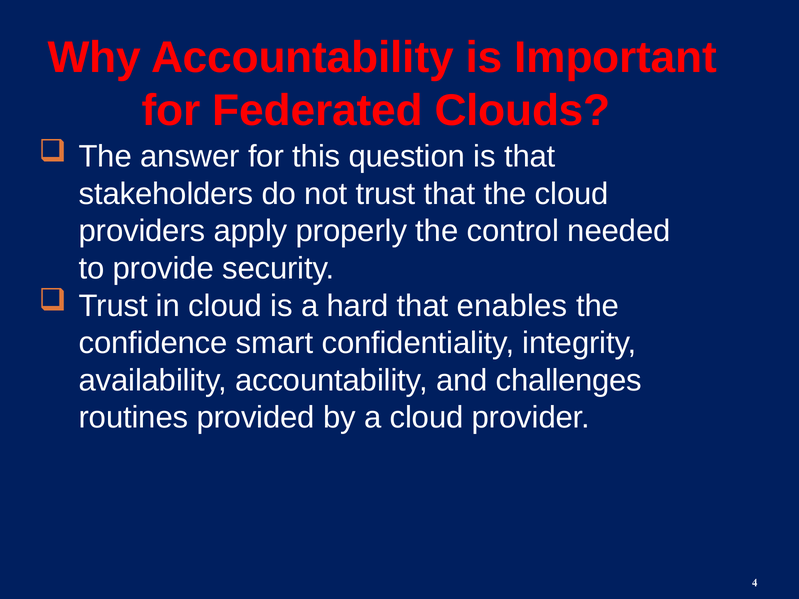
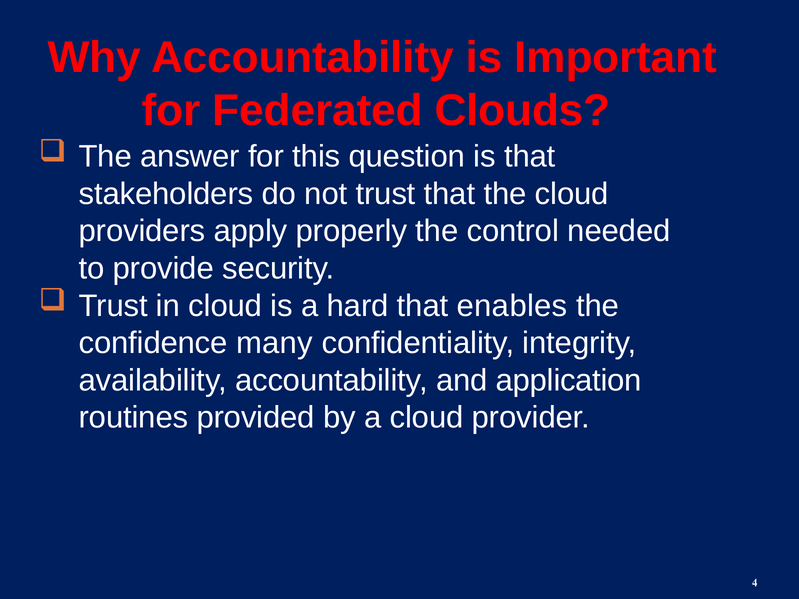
smart: smart -> many
challenges: challenges -> application
